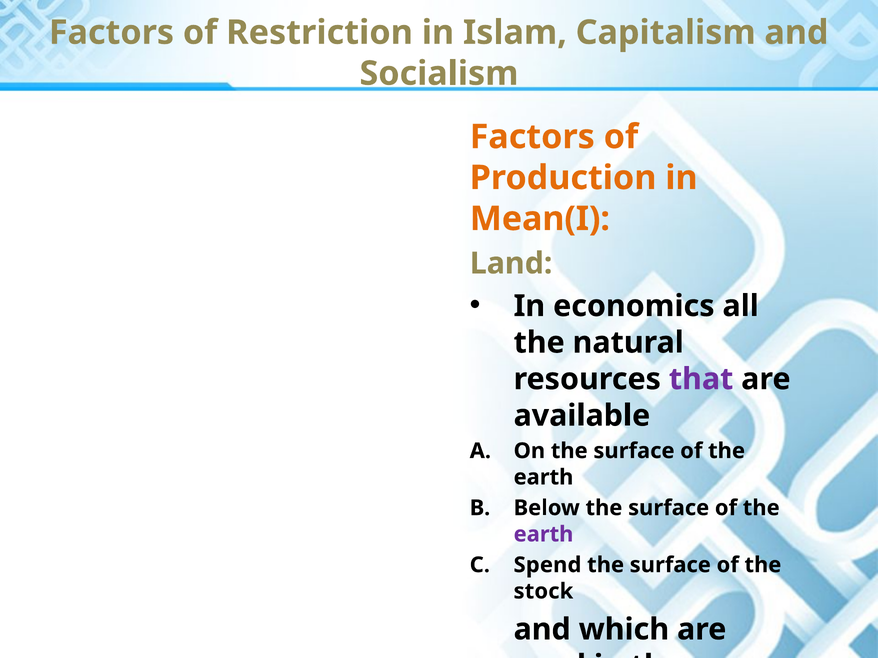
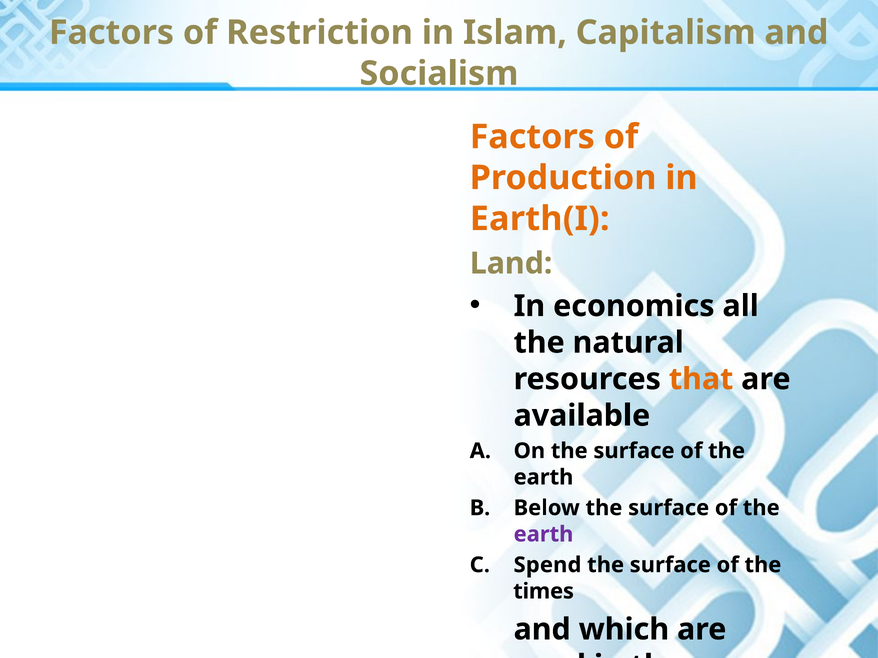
Mean(I: Mean(I -> Earth(I
that colour: purple -> orange
stock: stock -> times
